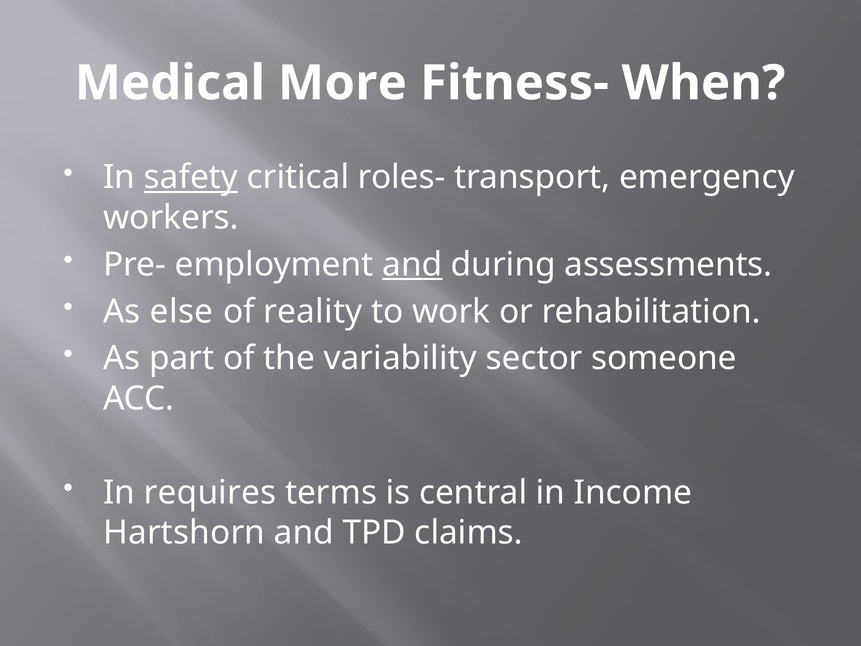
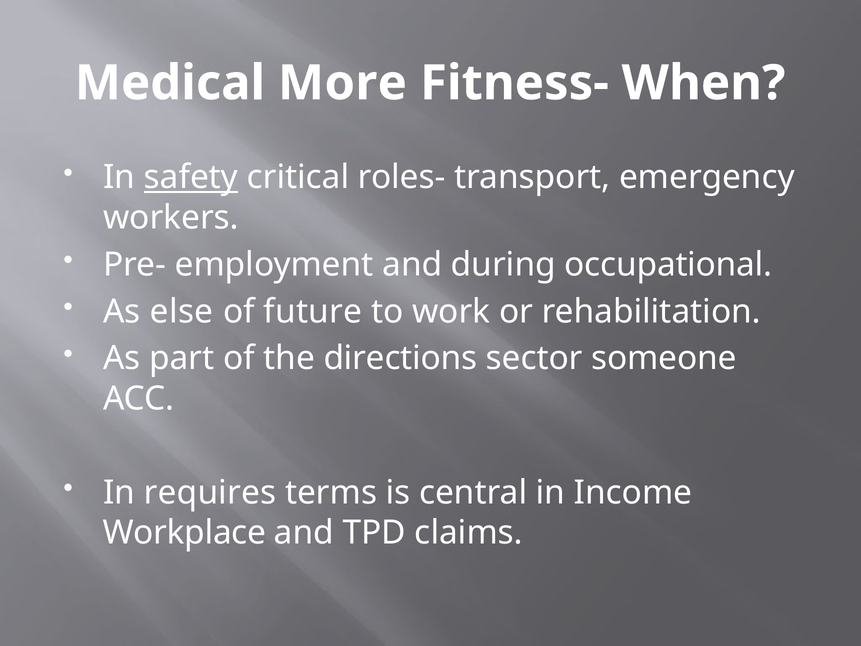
and at (412, 264) underline: present -> none
assessments: assessments -> occupational
reality: reality -> future
variability: variability -> directions
Hartshorn: Hartshorn -> Workplace
